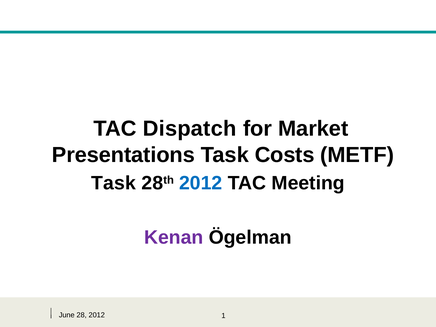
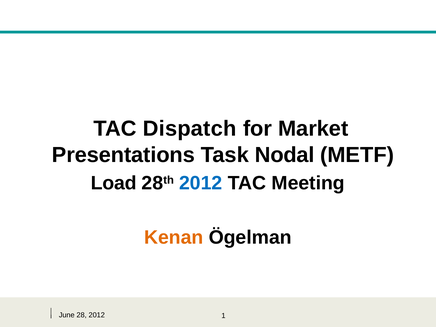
Costs: Costs -> Nodal
Task at (114, 183): Task -> Load
Kenan colour: purple -> orange
